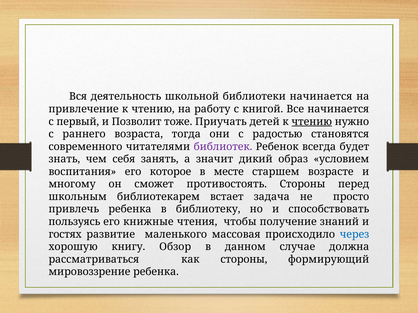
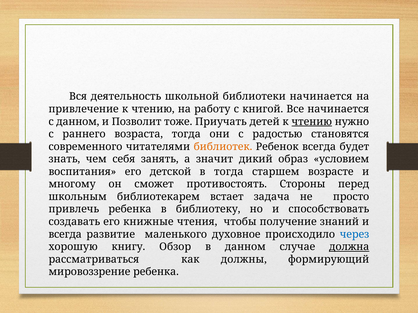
с первый: первый -> данном
библиотек colour: purple -> orange
которое: которое -> детской
в месте: месте -> тогда
пользуясь: пользуясь -> создавать
гостях at (65, 235): гостях -> всегда
массовая: массовая -> духовное
должна underline: none -> present
как стороны: стороны -> должны
